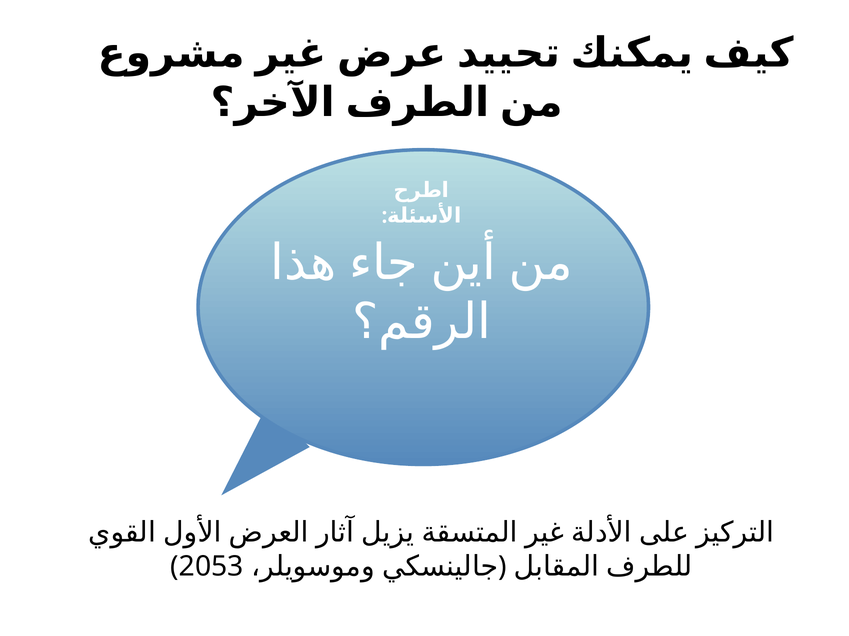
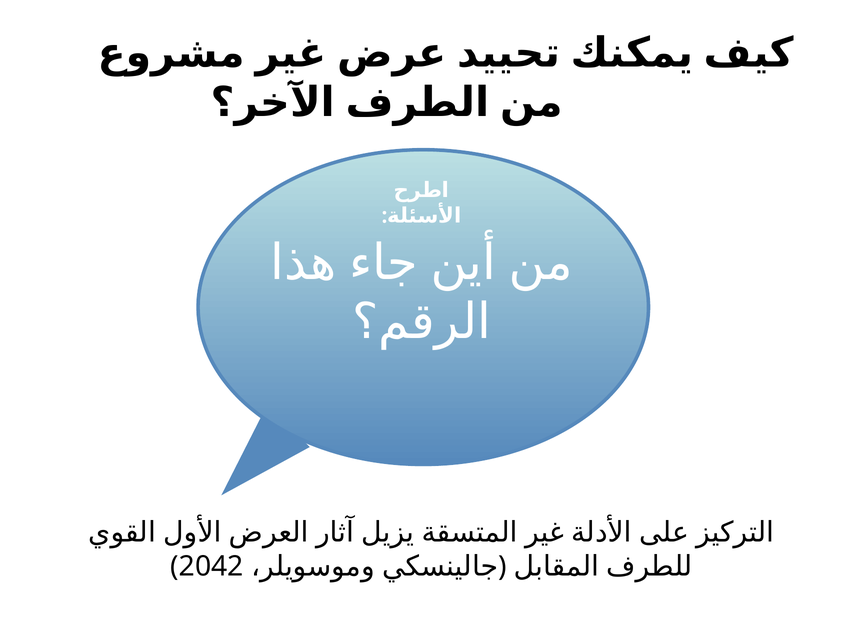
2053: 2053 -> 2042
